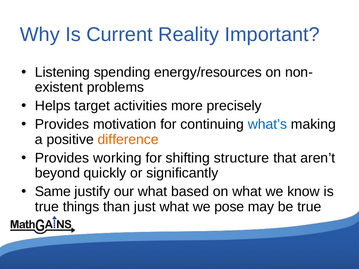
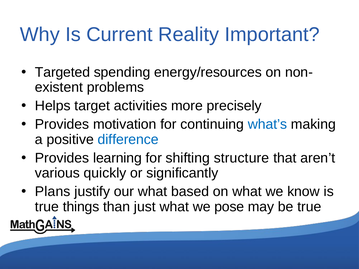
Listening: Listening -> Targeted
difference colour: orange -> blue
working: working -> learning
beyond: beyond -> various
Same: Same -> Plans
